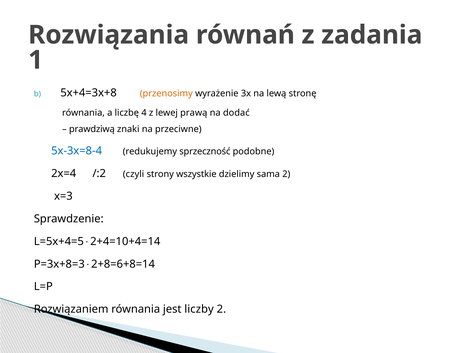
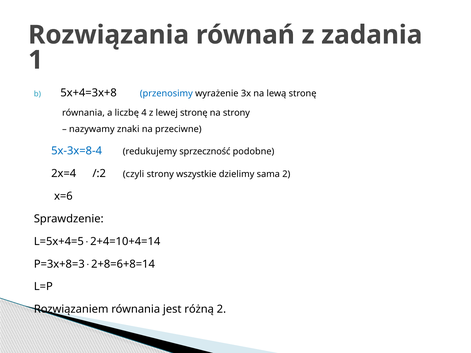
przenosimy colour: orange -> blue
lewej prawą: prawą -> stronę
na dodać: dodać -> strony
prawdziwą: prawdziwą -> nazywamy
x=3: x=3 -> x=6
liczby: liczby -> różną
